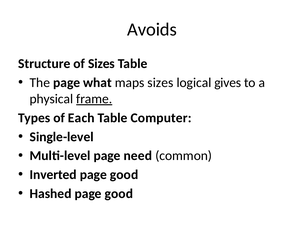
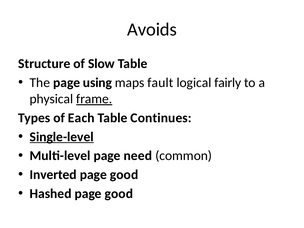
of Sizes: Sizes -> Slow
what: what -> using
maps sizes: sizes -> fault
gives: gives -> fairly
Computer: Computer -> Continues
Single-level underline: none -> present
